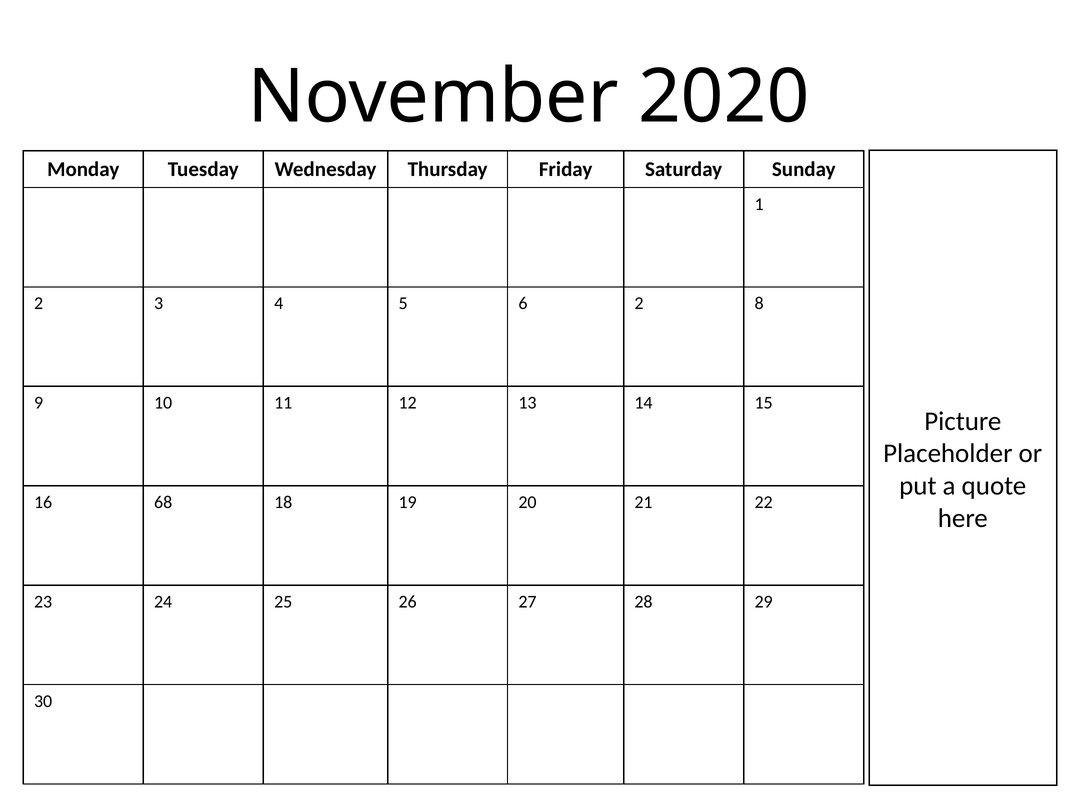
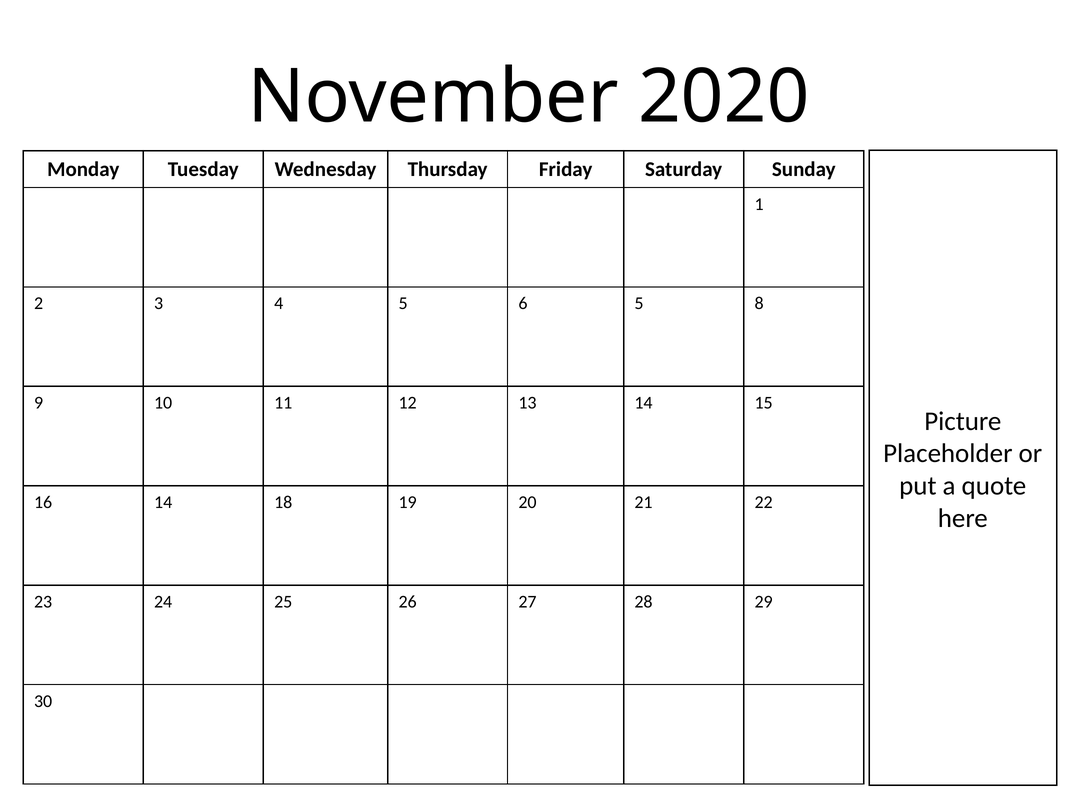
6 2: 2 -> 5
16 68: 68 -> 14
